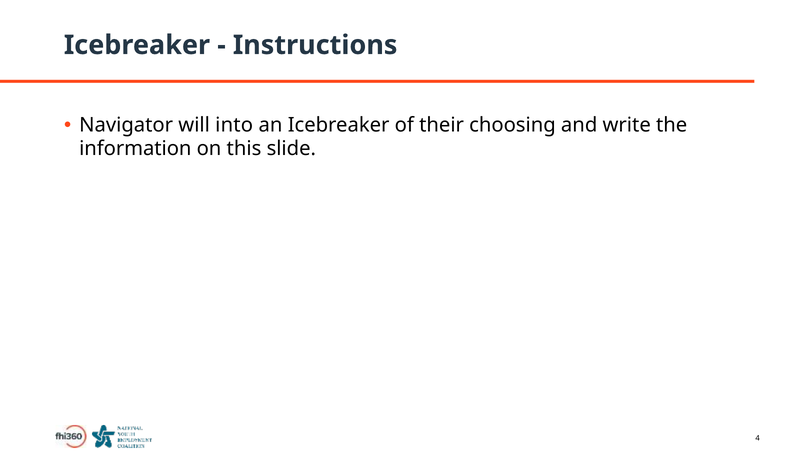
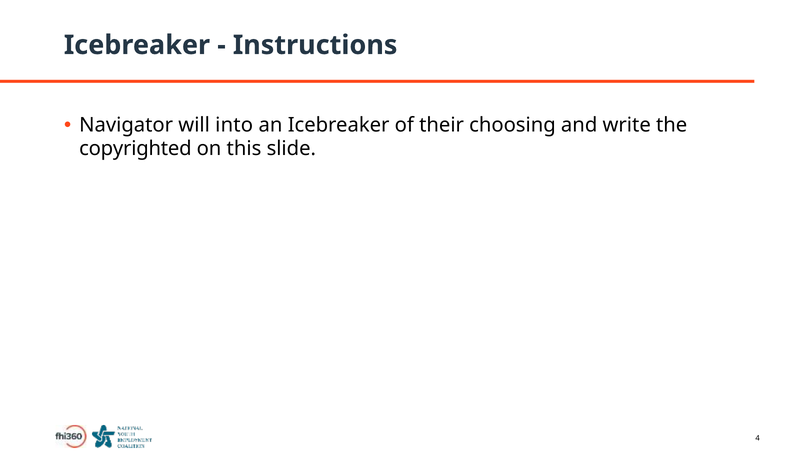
information: information -> copyrighted
